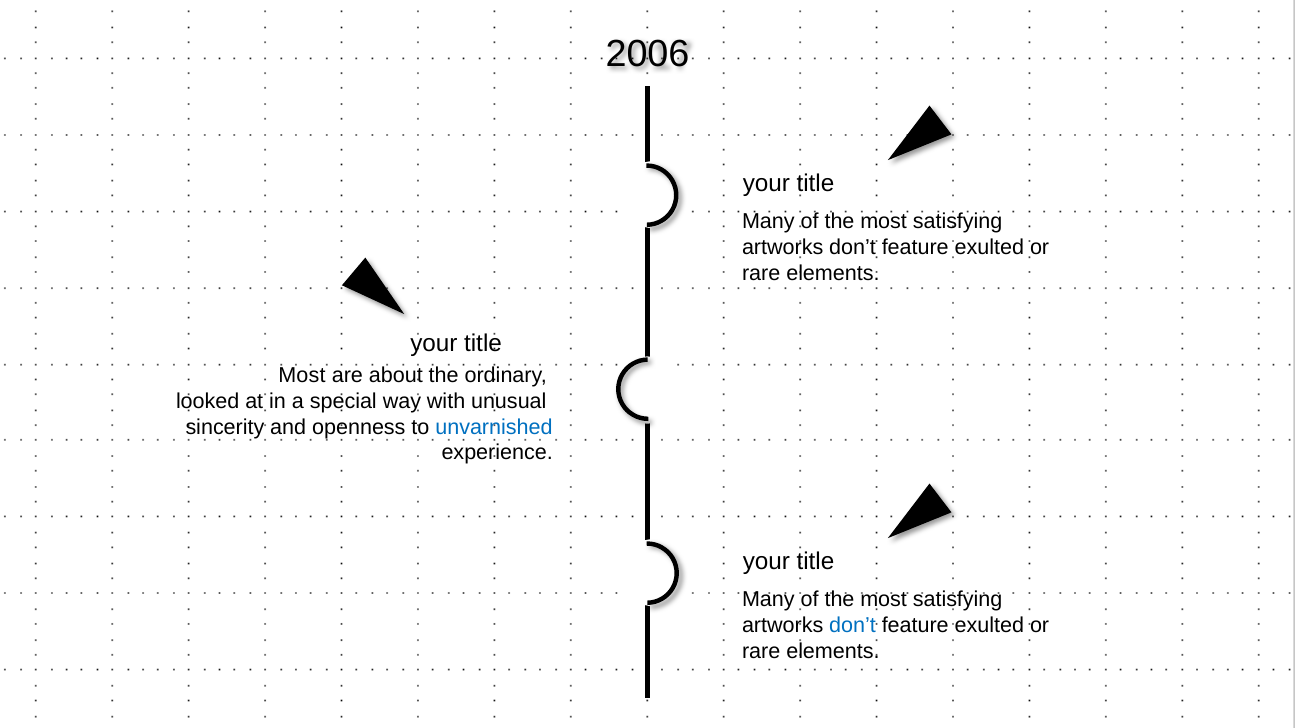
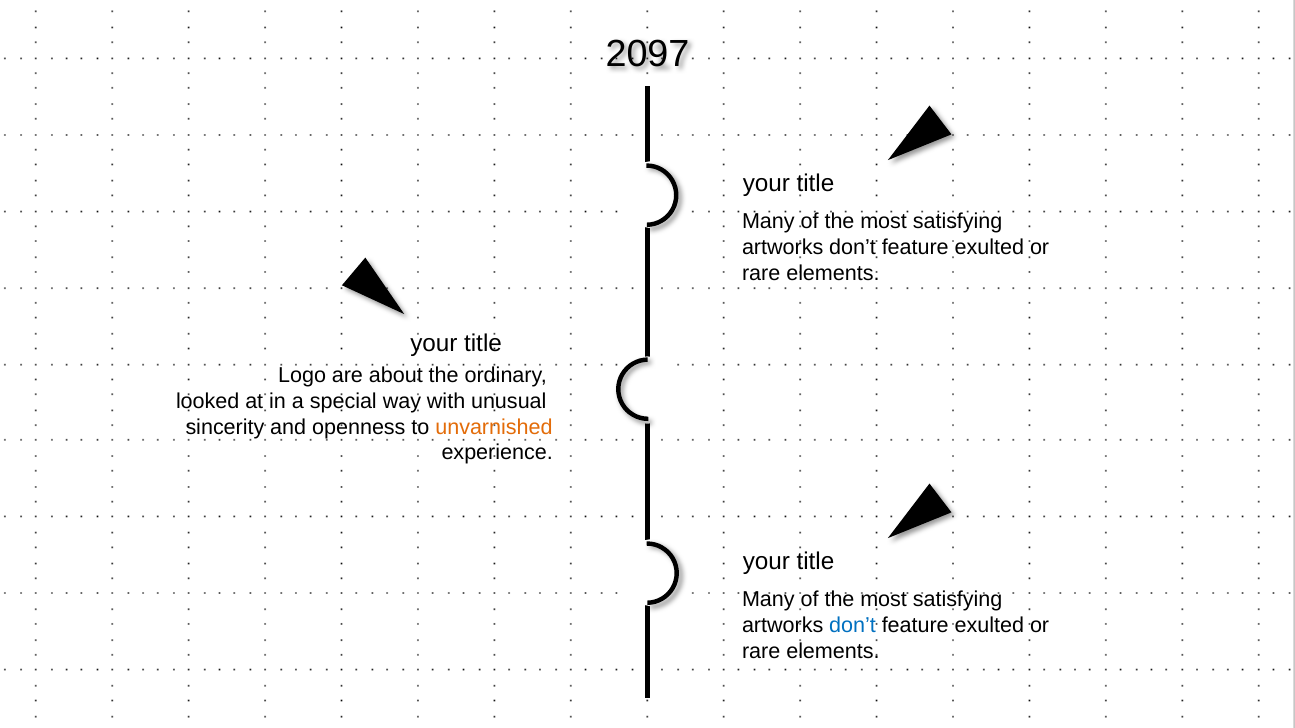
2006: 2006 -> 2097
Most at (302, 375): Most -> Logo
unvarnished colour: blue -> orange
